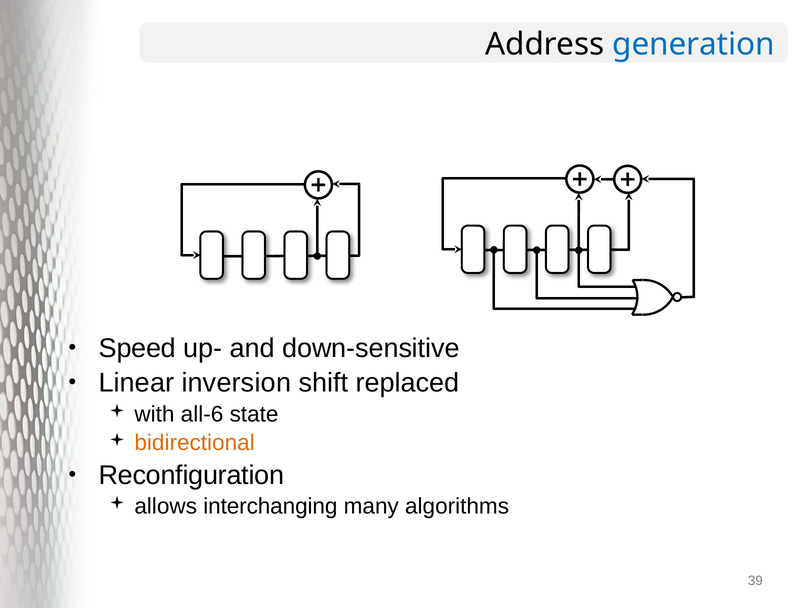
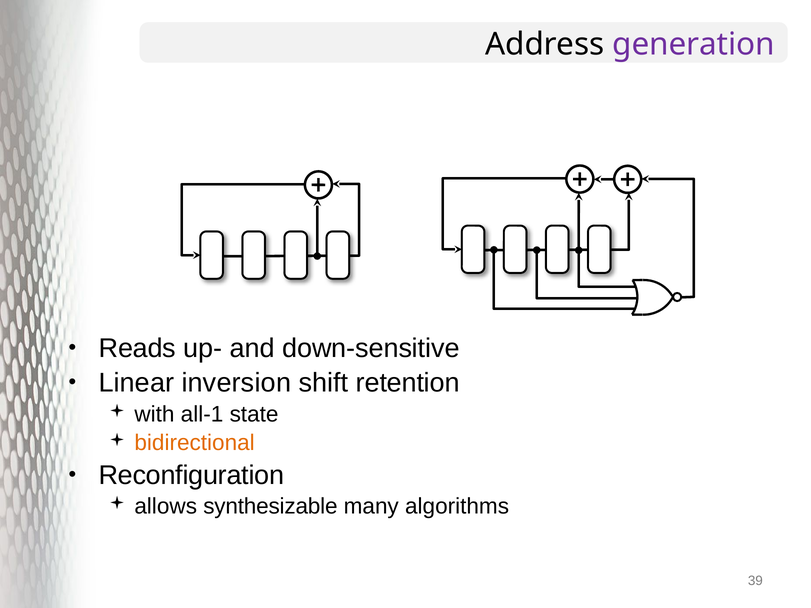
generation colour: blue -> purple
Speed: Speed -> Reads
replaced: replaced -> retention
all-6: all-6 -> all-1
interchanging: interchanging -> synthesizable
